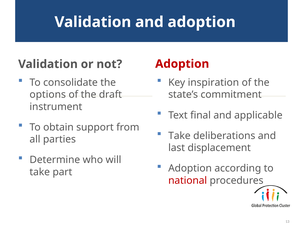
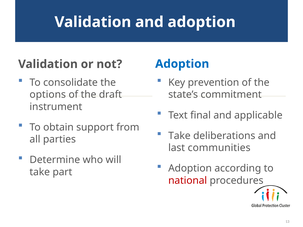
Adoption at (182, 64) colour: red -> blue
inspiration: inspiration -> prevention
displacement: displacement -> communities
